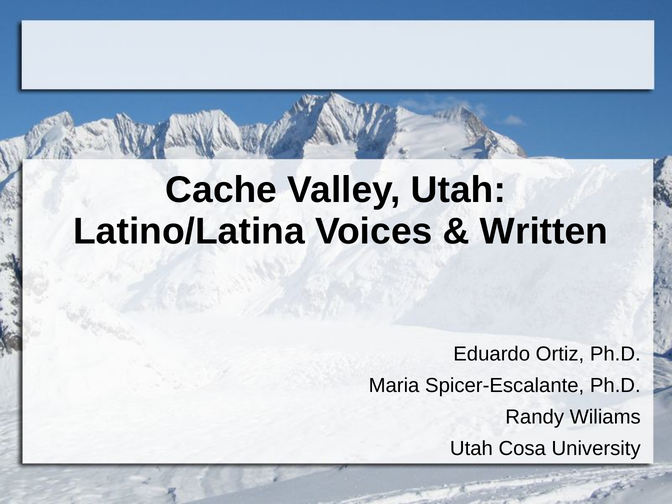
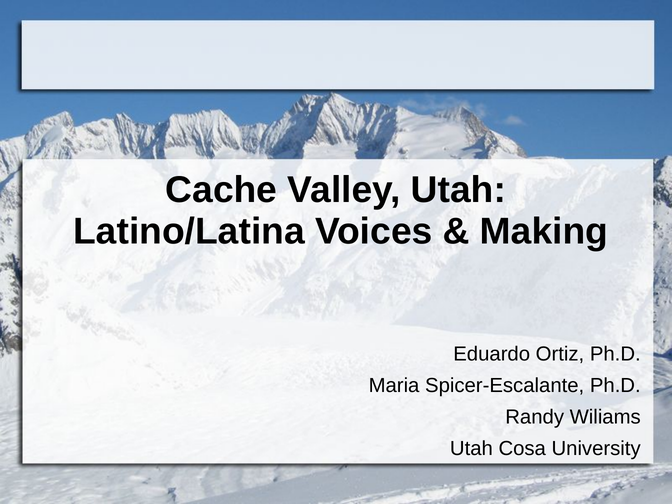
Written: Written -> Making
